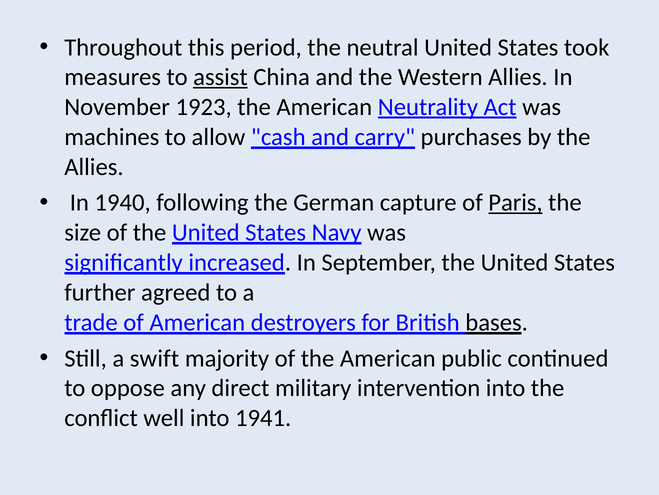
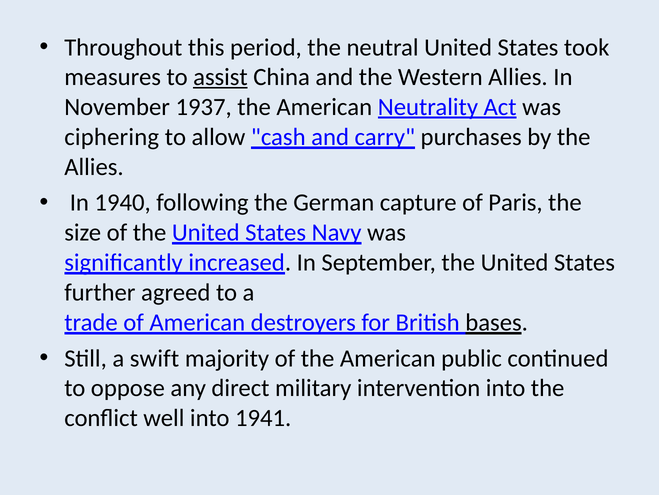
1923: 1923 -> 1937
machines: machines -> ciphering
Paris underline: present -> none
